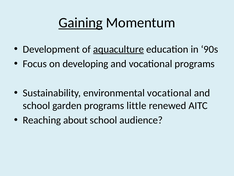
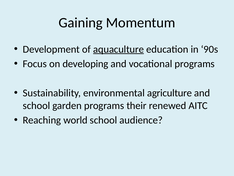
Gaining underline: present -> none
environmental vocational: vocational -> agriculture
little: little -> their
about: about -> world
